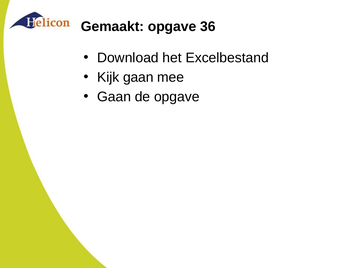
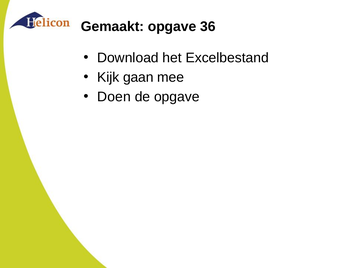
Gaan at (114, 97): Gaan -> Doen
